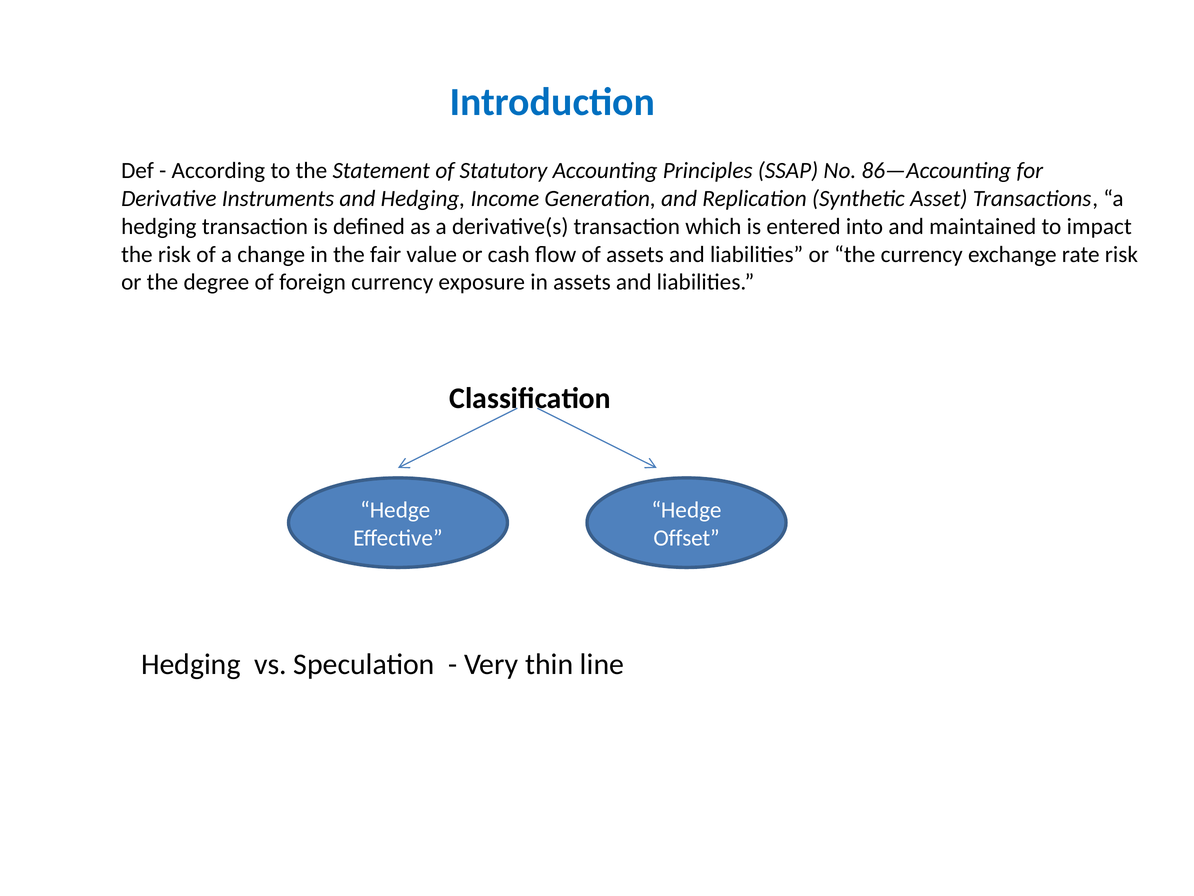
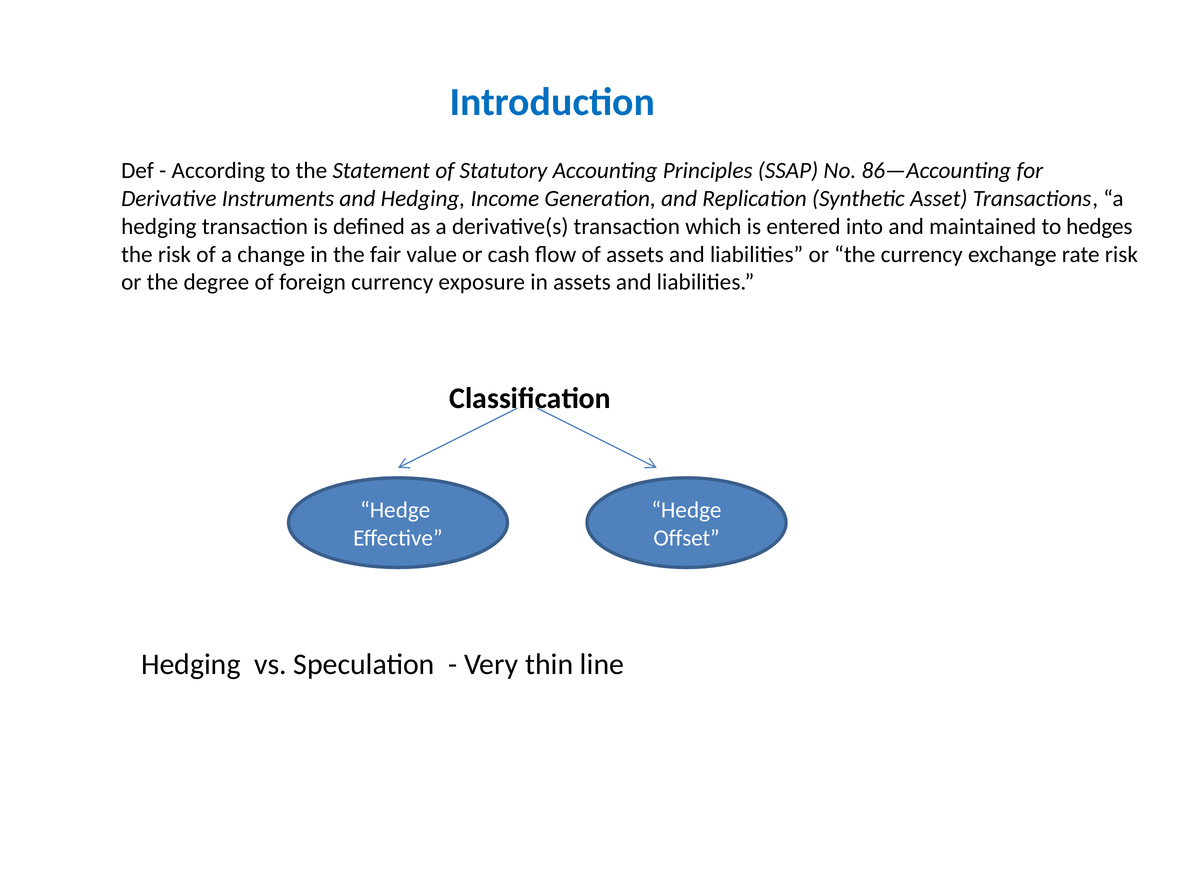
impact: impact -> hedges
